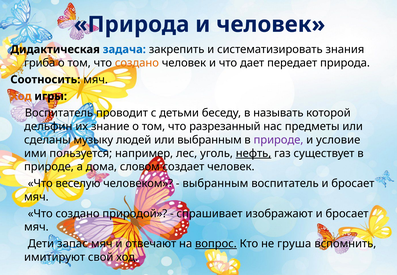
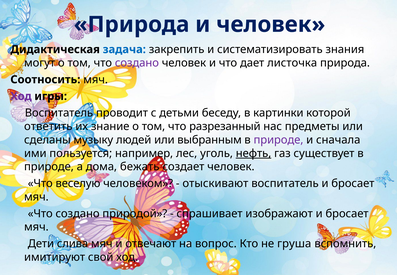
гриба: гриба -> могут
создано at (137, 63) colour: orange -> purple
передает: передает -> листочка
Ход at (21, 96) colour: orange -> purple
называть: называть -> картинки
дельфин: дельфин -> ответить
условие: условие -> сначала
словом: словом -> бежать
выбранным at (215, 183): выбранным -> отыскивают
запас: запас -> слива
вопрос underline: present -> none
